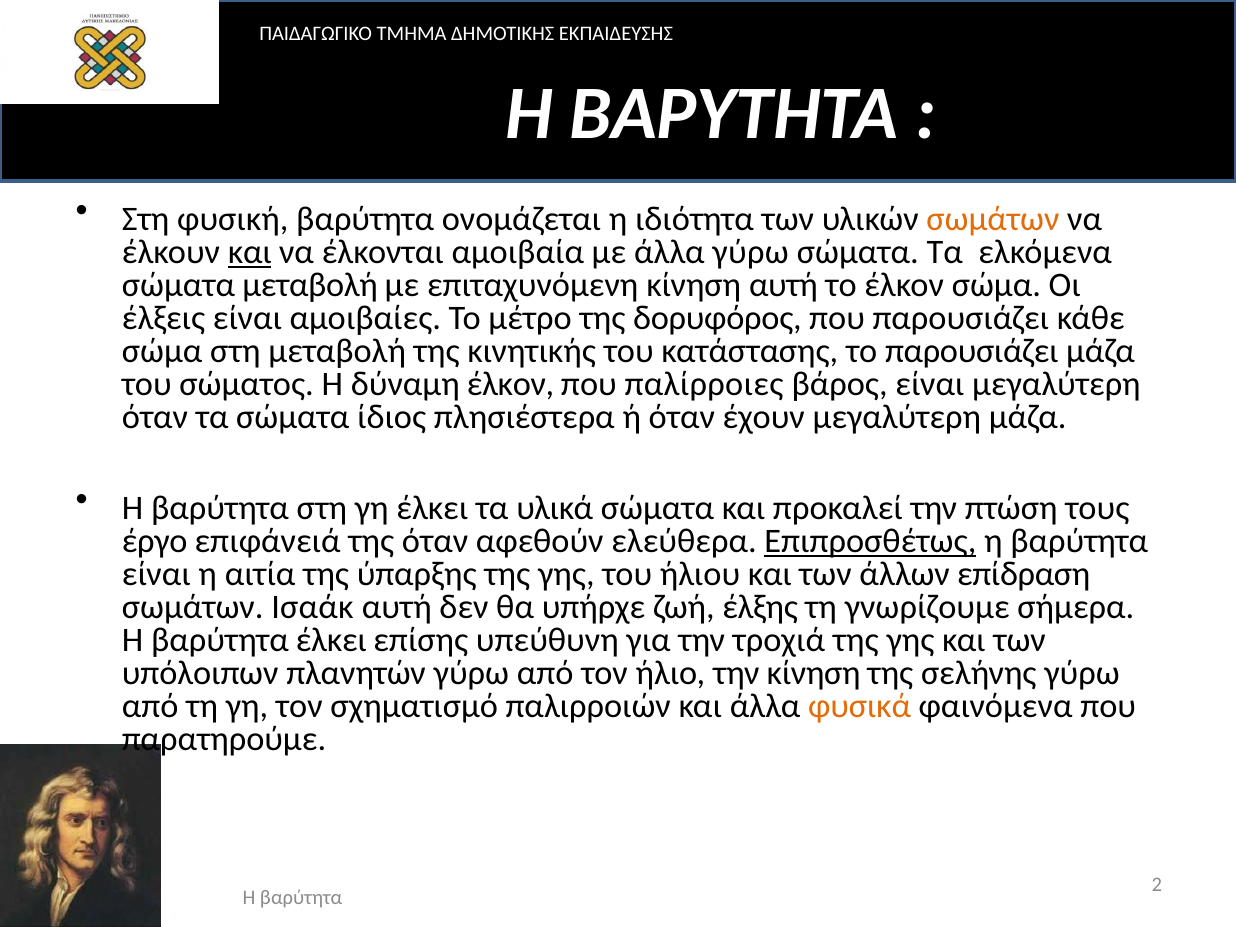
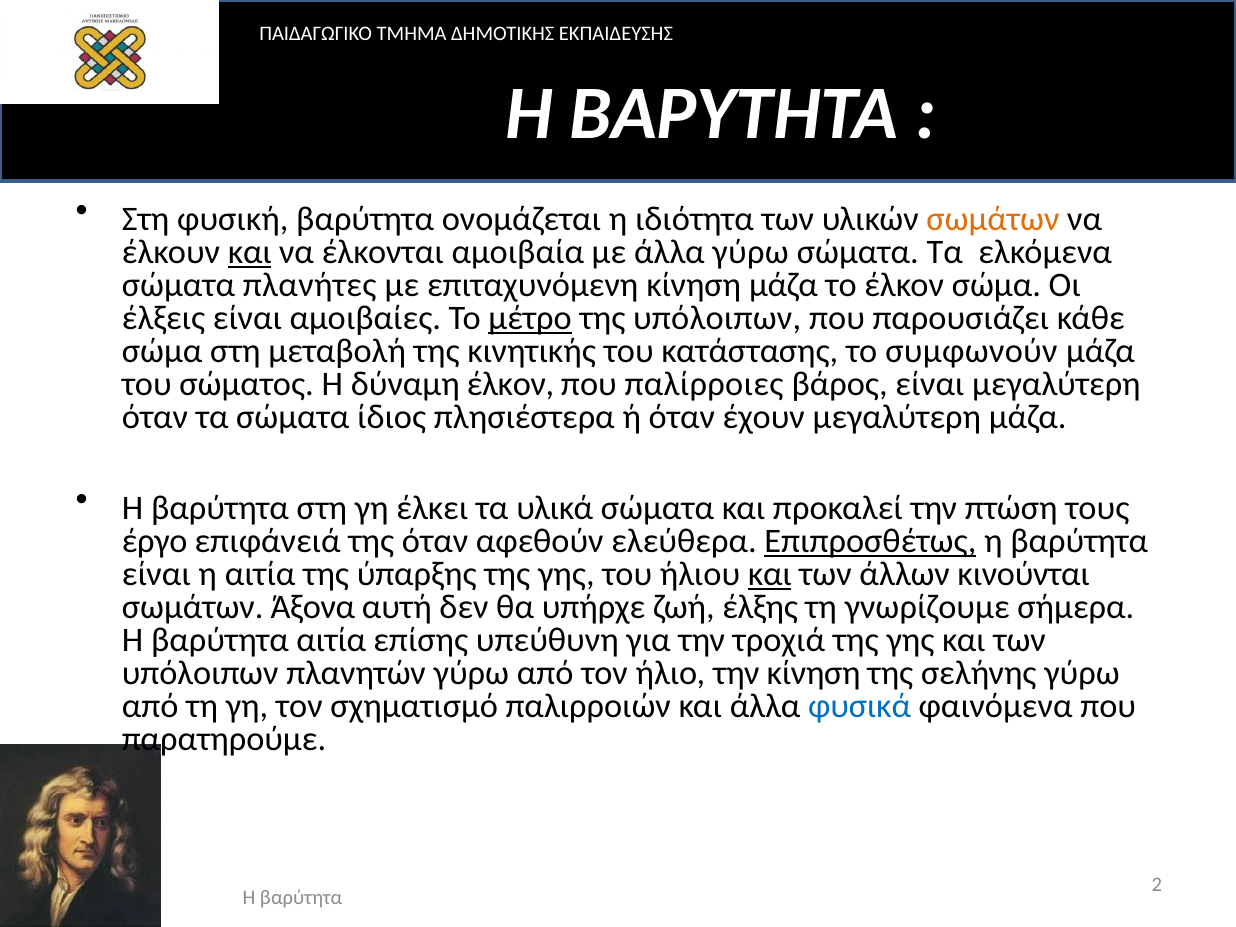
σώματα μεταβολή: μεταβολή -> πλανήτες
κίνηση αυτή: αυτή -> μάζα
μέτρο underline: none -> present
της δορυφόρος: δορυφόρος -> υπόλοιπων
το παρουσιάζει: παρουσιάζει -> συμφωνούν
και at (770, 574) underline: none -> present
επίδραση: επίδραση -> κινούνται
Ισαάκ: Ισαάκ -> Άξονα
βαρύτητα έλκει: έλκει -> αιτία
φυσικά colour: orange -> blue
